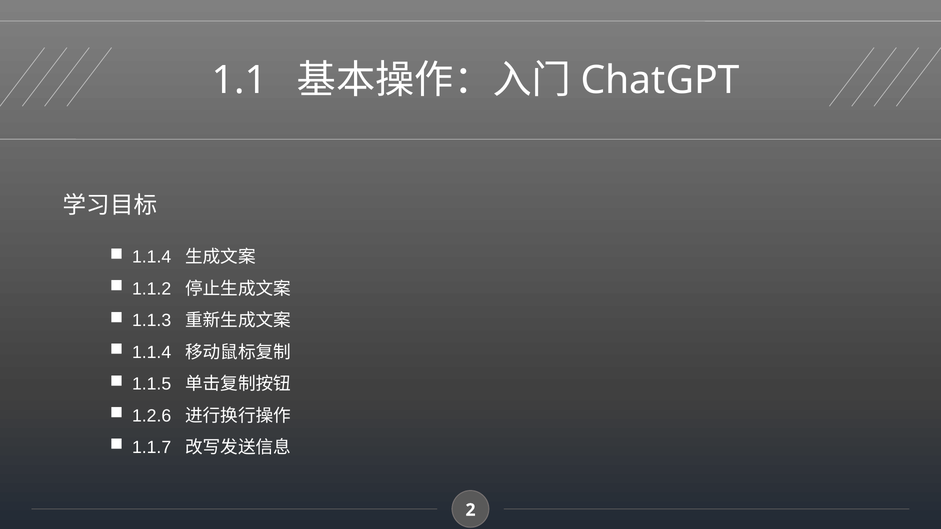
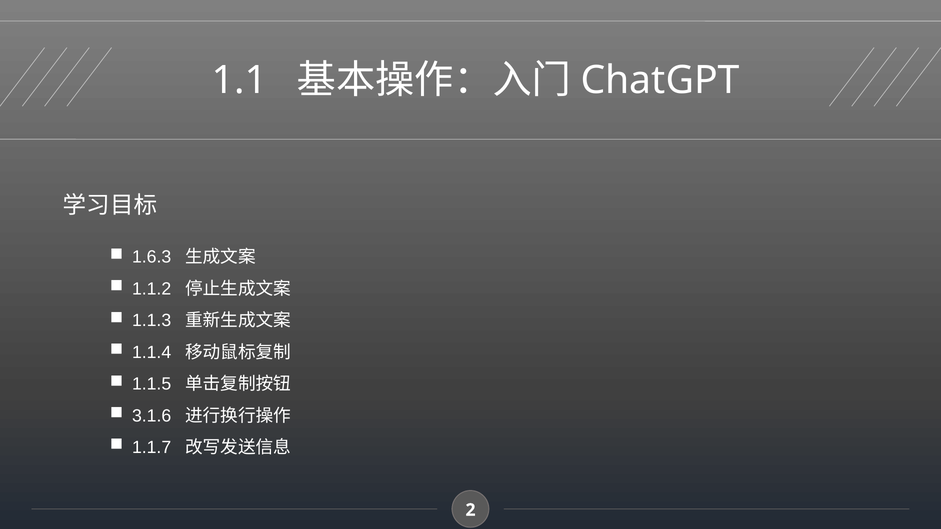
1.1.4 at (152, 257): 1.1.4 -> 1.6.3
1.2.6: 1.2.6 -> 3.1.6
